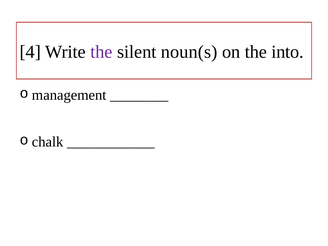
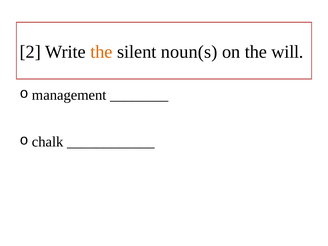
4: 4 -> 2
the at (101, 52) colour: purple -> orange
into: into -> will
